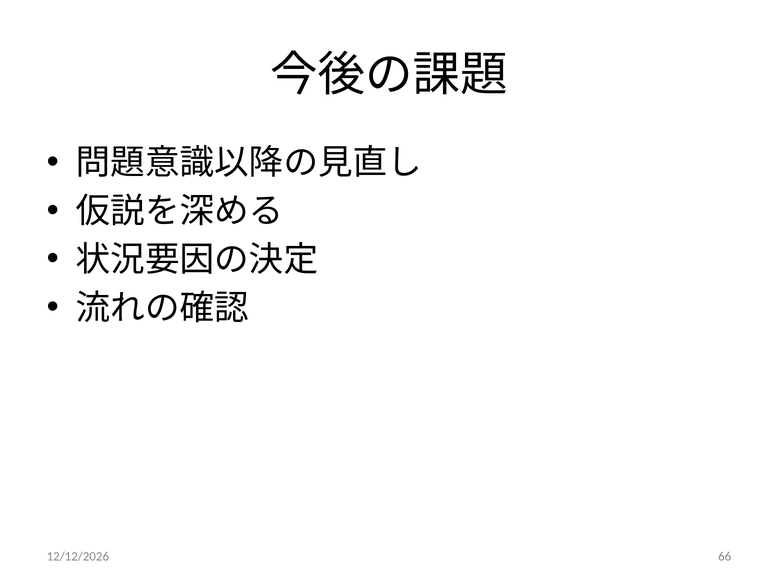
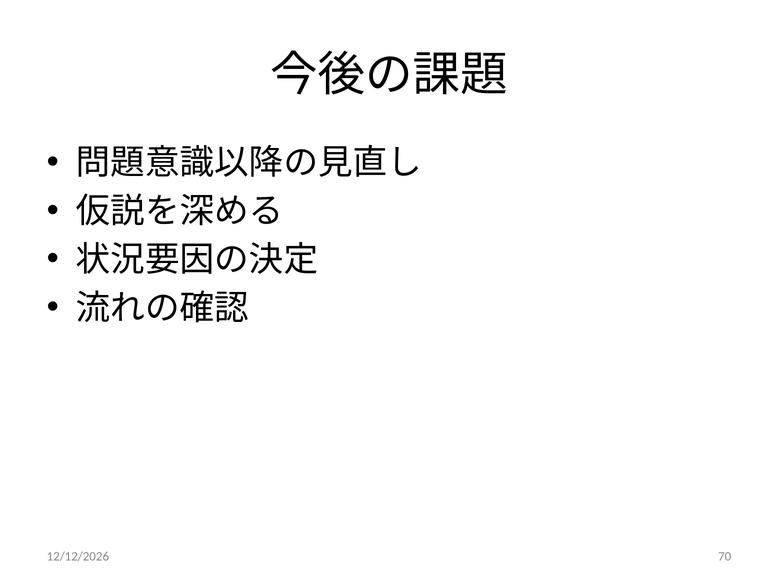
66: 66 -> 70
